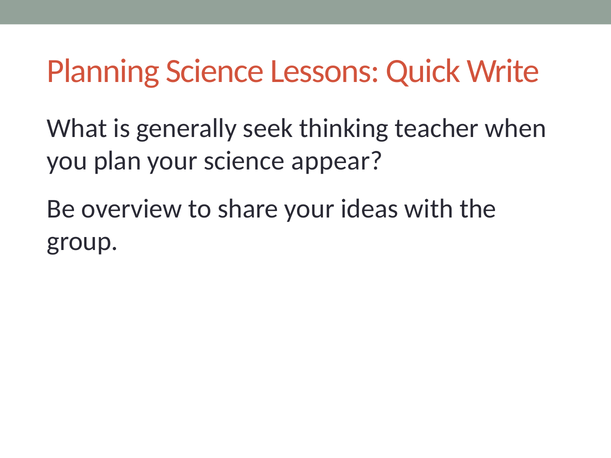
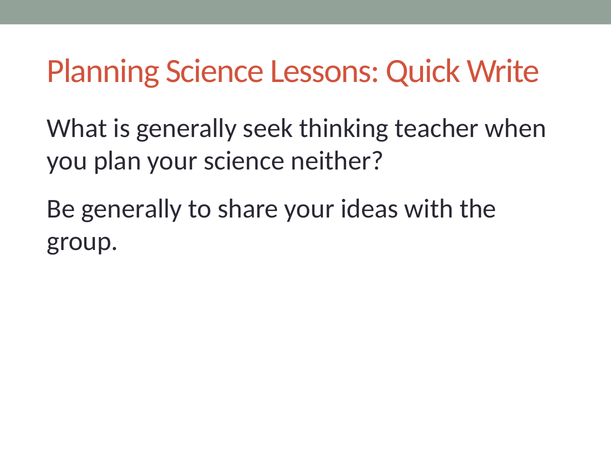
appear: appear -> neither
Be overview: overview -> generally
